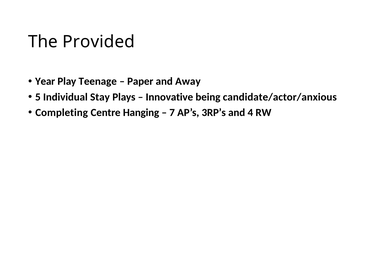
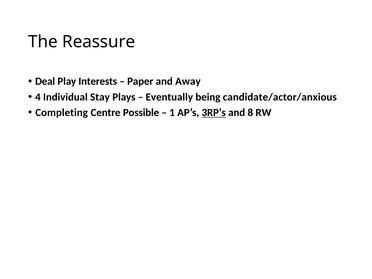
Provided: Provided -> Reassure
Year: Year -> Deal
Teenage: Teenage -> Interests
5: 5 -> 4
Innovative: Innovative -> Eventually
Hanging: Hanging -> Possible
7: 7 -> 1
3RP’s underline: none -> present
4: 4 -> 8
